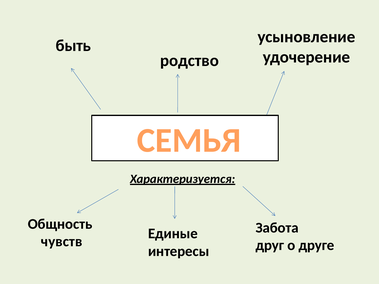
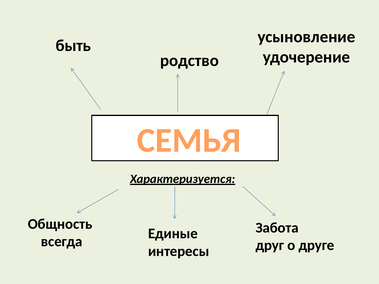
чувств: чувств -> всегда
